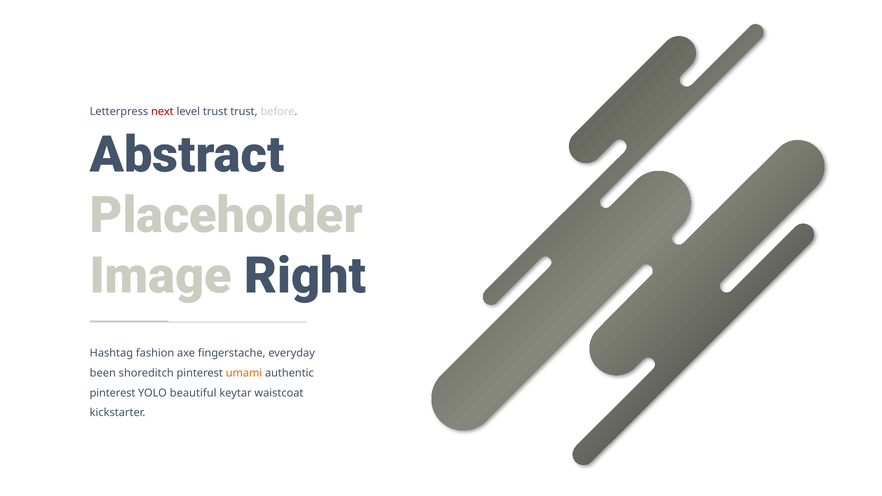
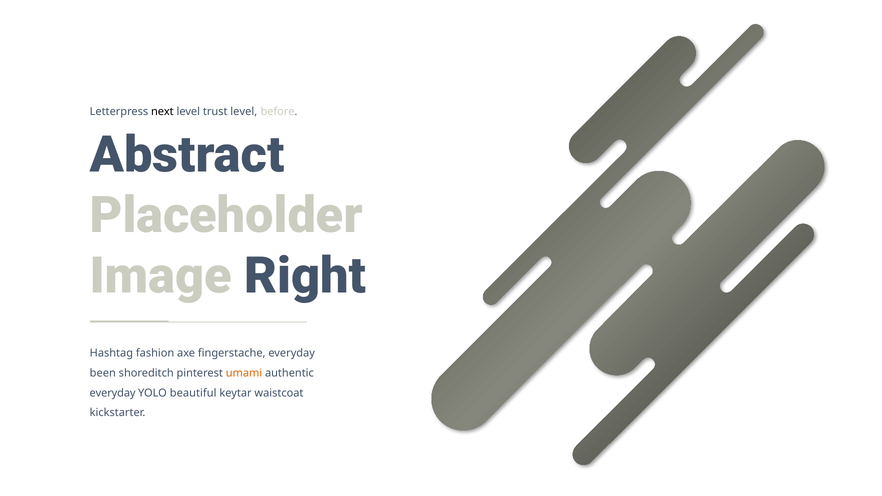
next colour: red -> black
trust trust: trust -> level
pinterest at (113, 393): pinterest -> everyday
